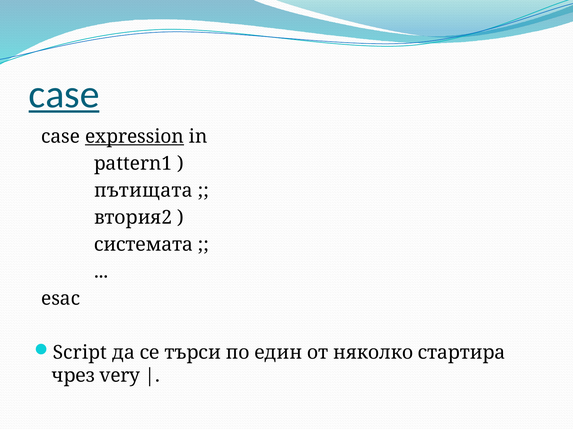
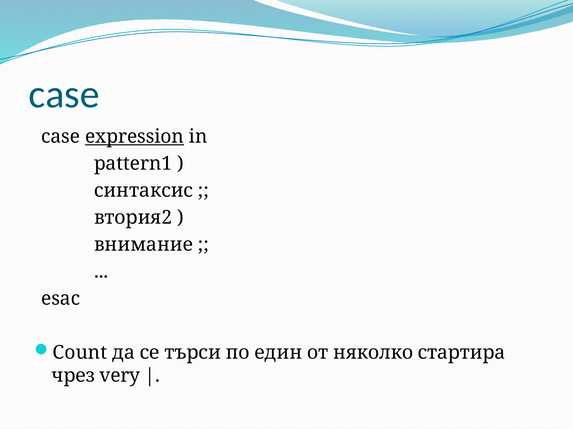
case at (64, 95) underline: present -> none
пътищата: пътищата -> синтаксис
системата: системата -> внимание
Script: Script -> Count
